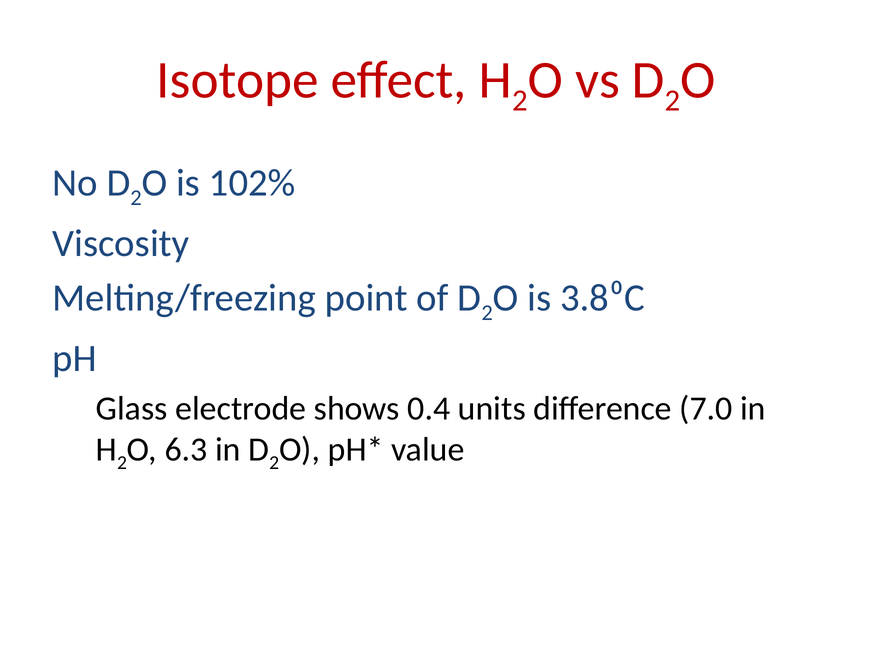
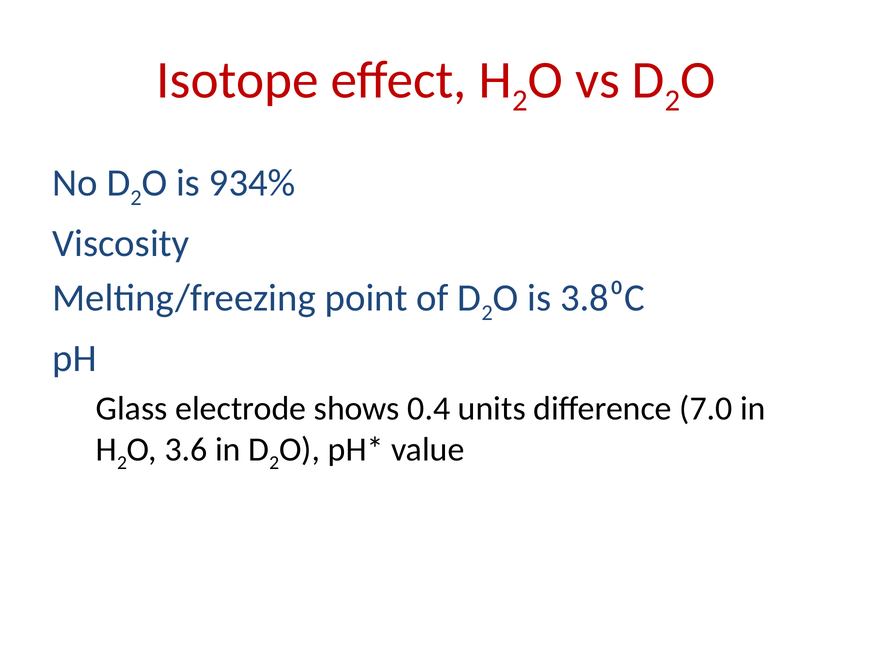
102%: 102% -> 934%
6.3: 6.3 -> 3.6
